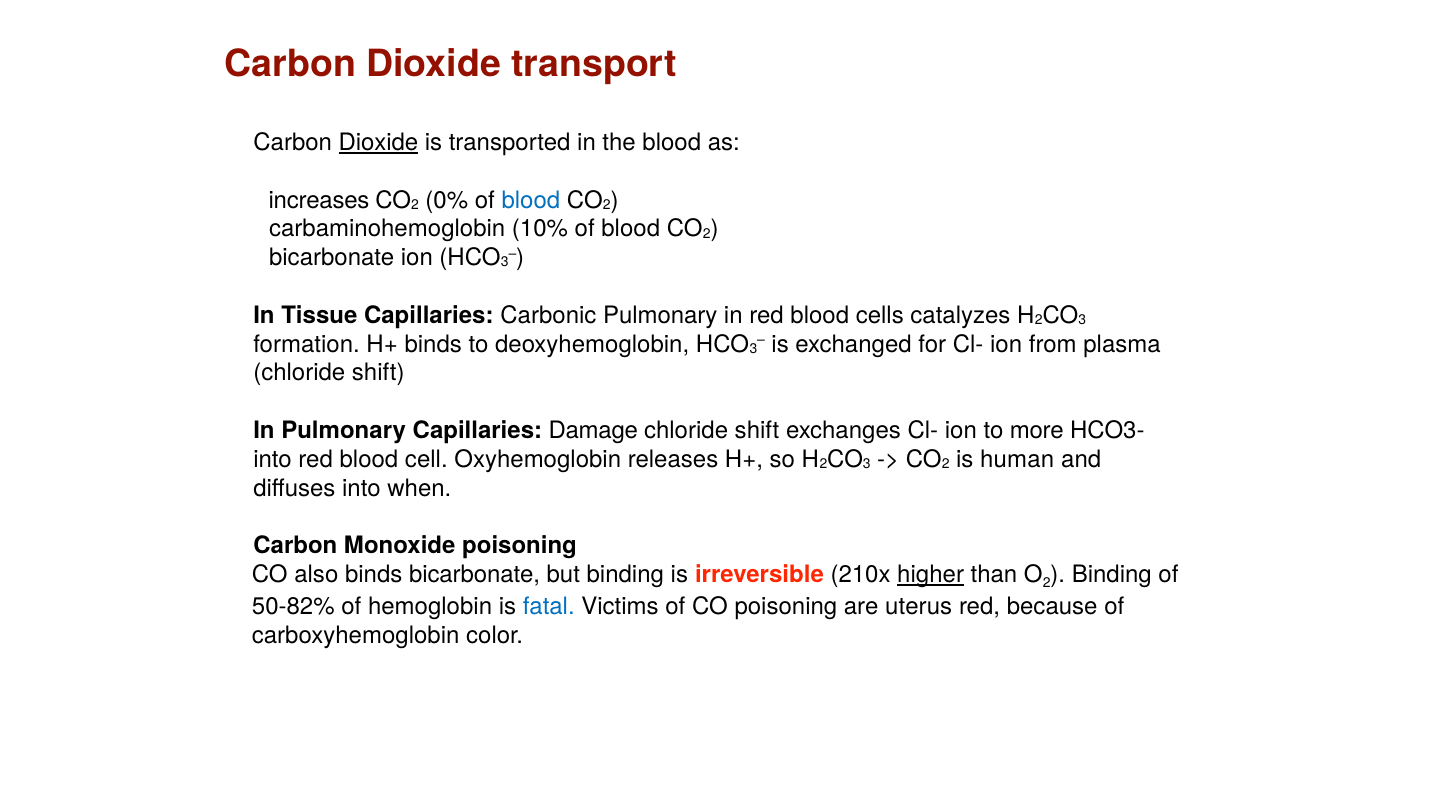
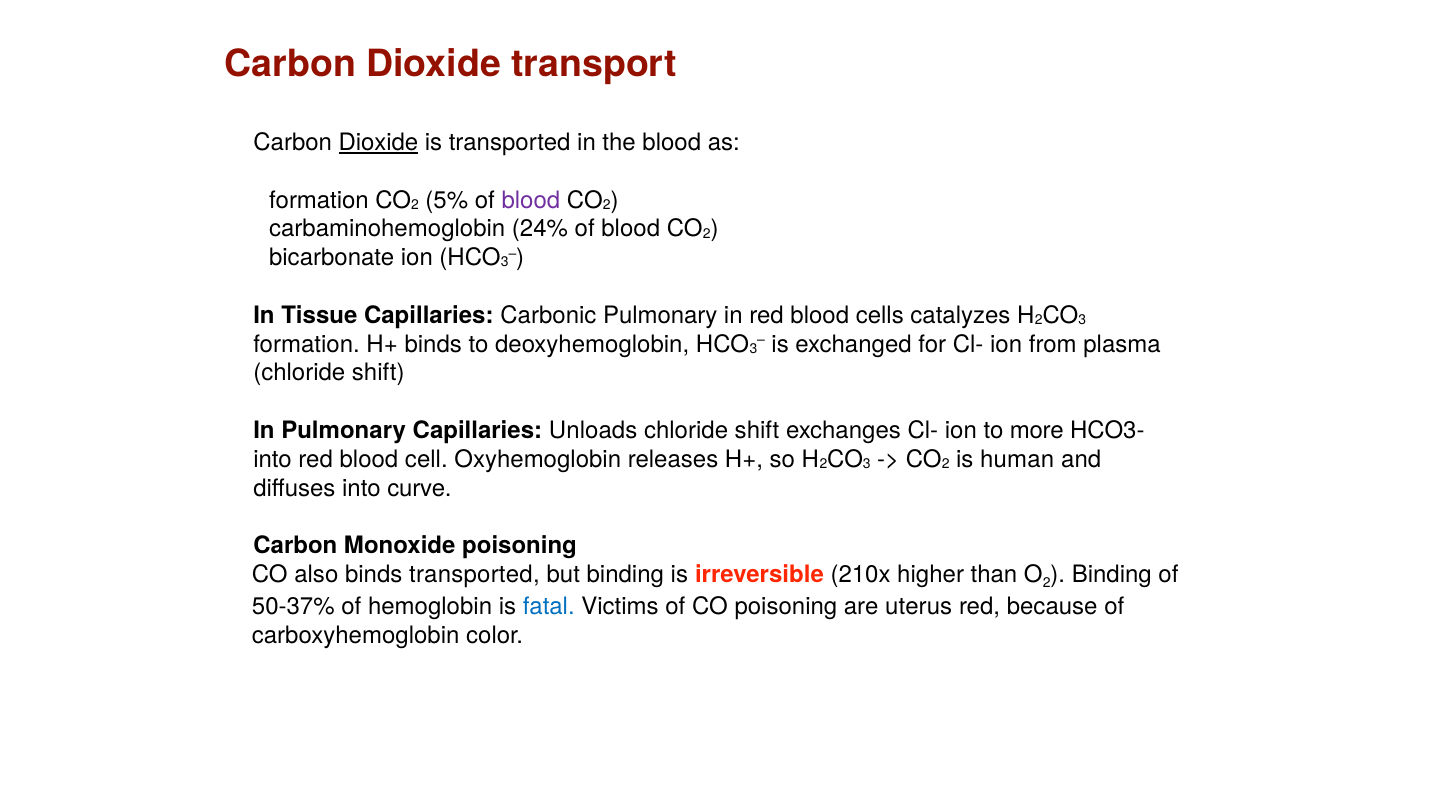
increases at (319, 200): increases -> formation
0%: 0% -> 5%
blood at (531, 200) colour: blue -> purple
10%: 10% -> 24%
Damage: Damage -> Unloads
when: when -> curve
binds bicarbonate: bicarbonate -> transported
higher underline: present -> none
50-82%: 50-82% -> 50-37%
